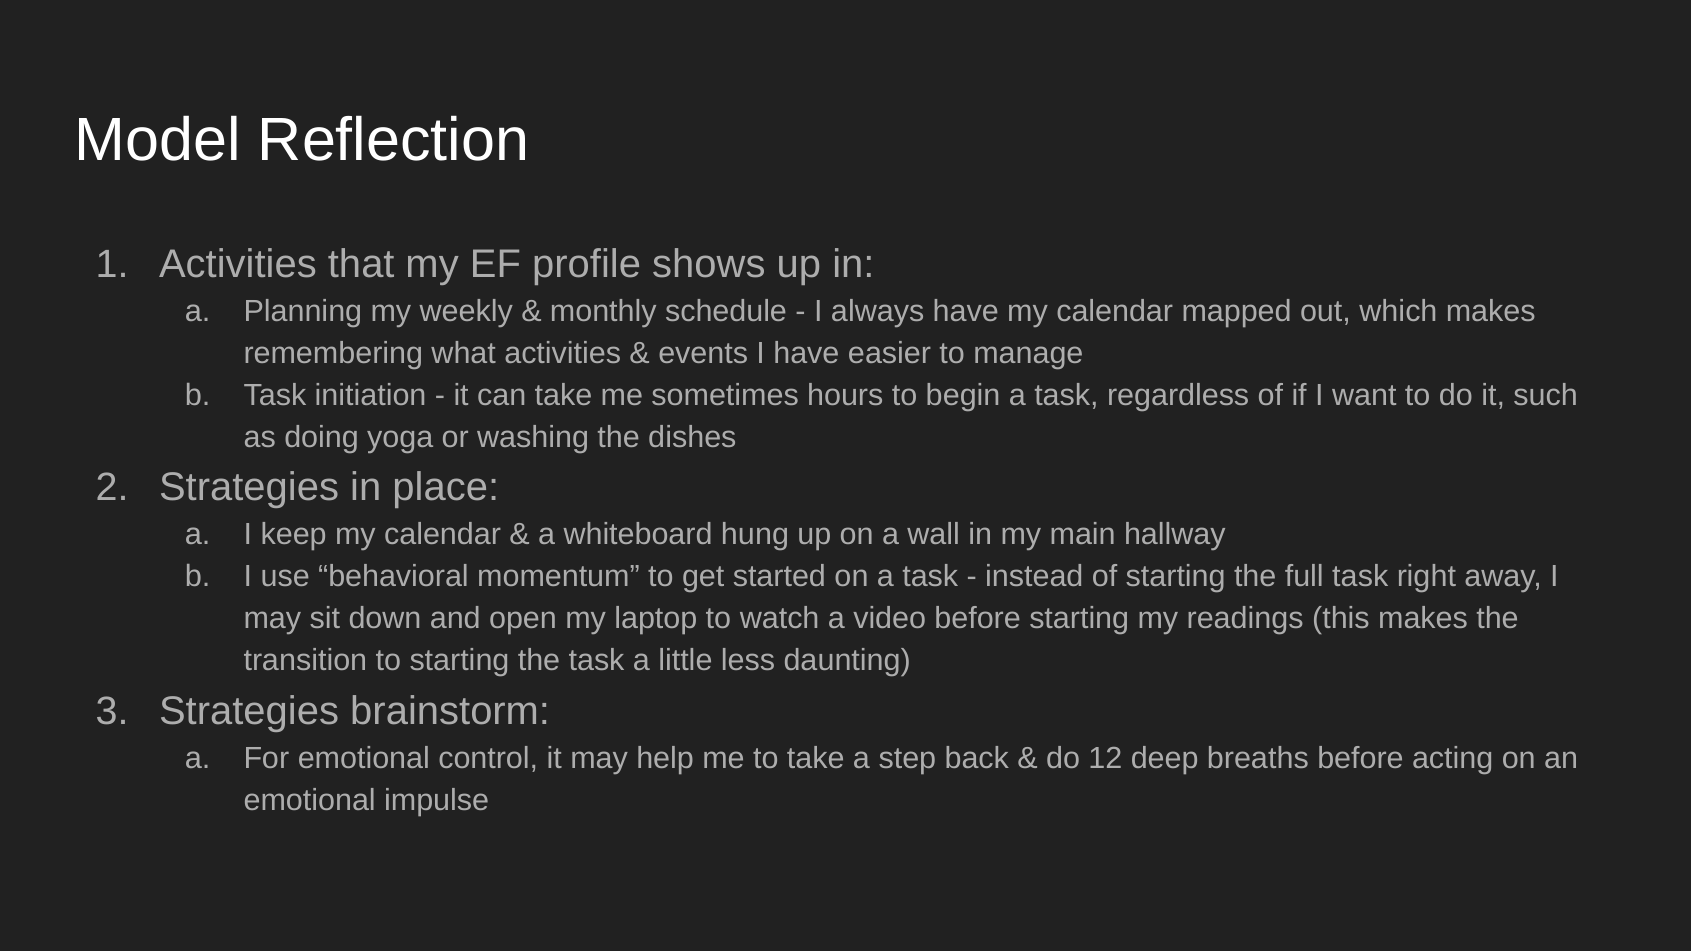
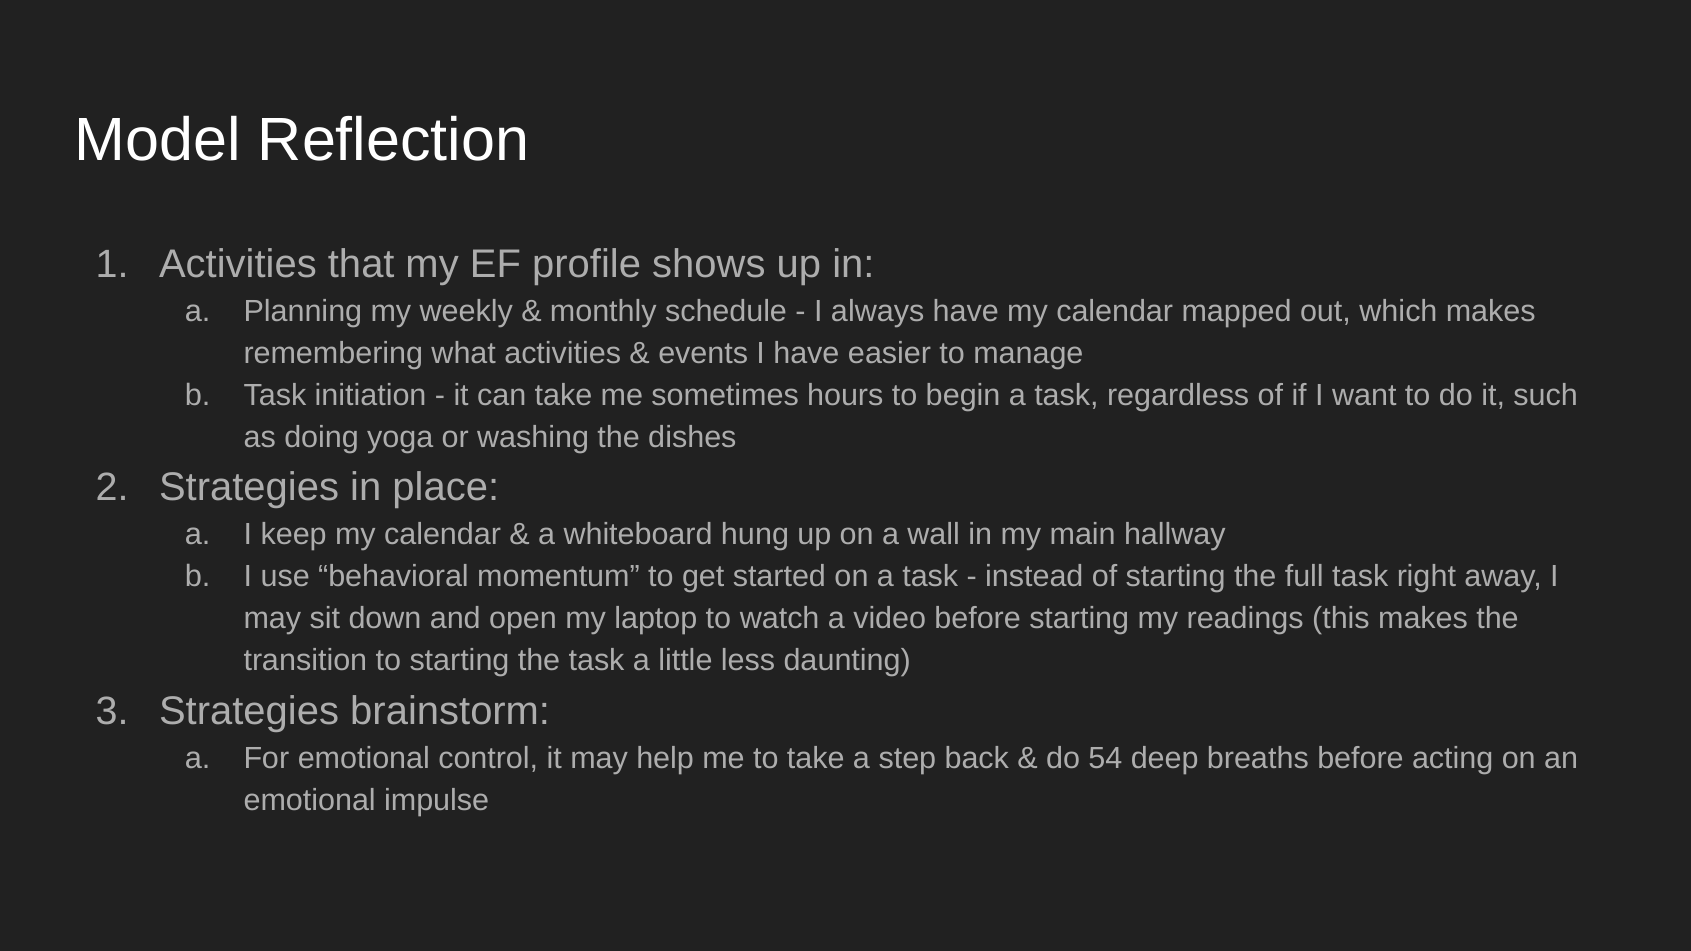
12: 12 -> 54
